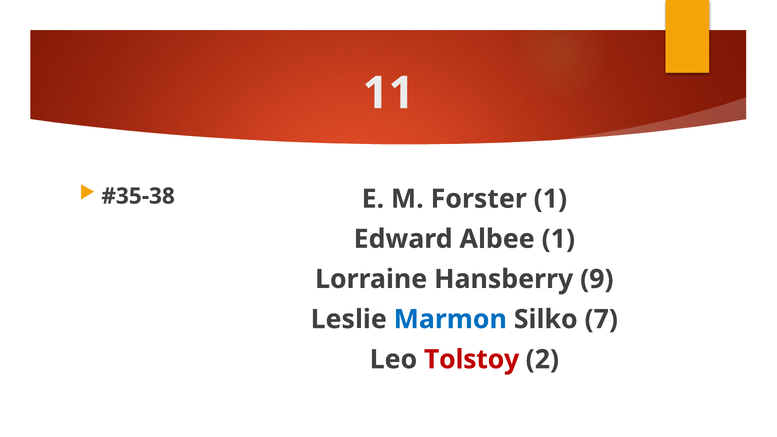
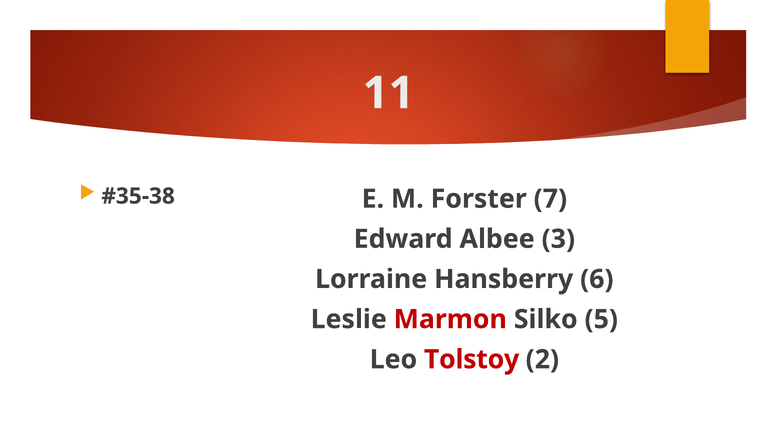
Forster 1: 1 -> 7
Albee 1: 1 -> 3
9: 9 -> 6
Marmon colour: blue -> red
7: 7 -> 5
